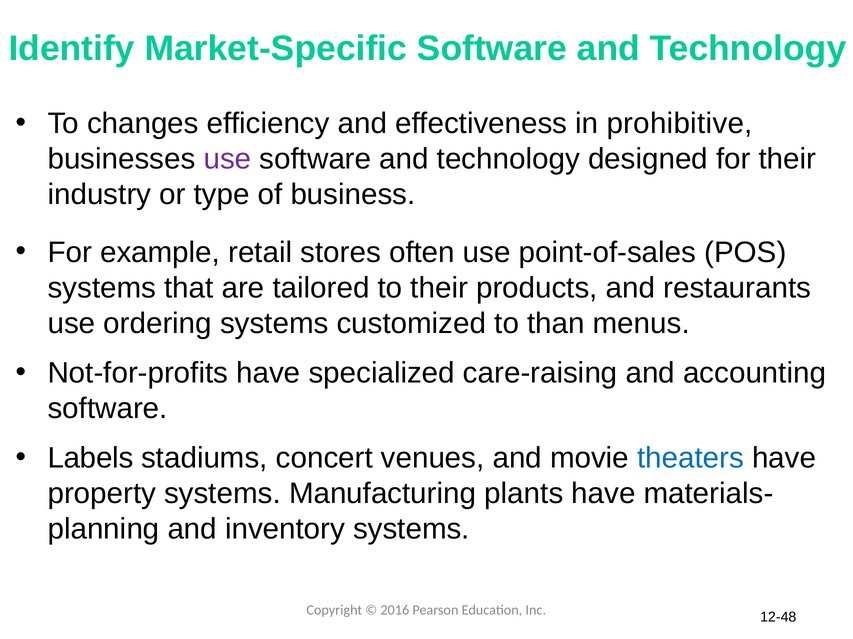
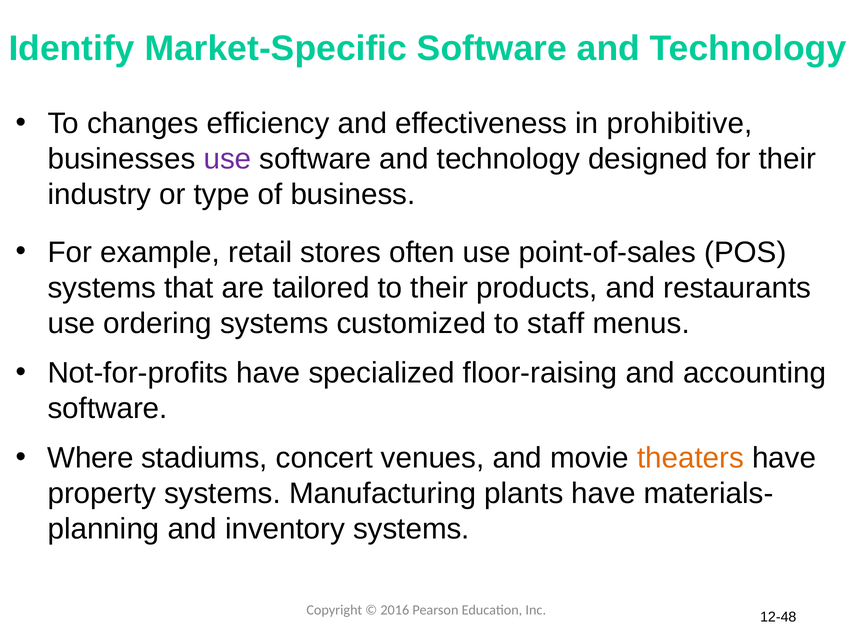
than: than -> staff
care-raising: care-raising -> floor-raising
Labels: Labels -> Where
theaters colour: blue -> orange
